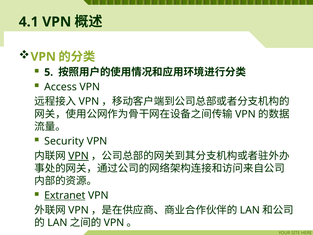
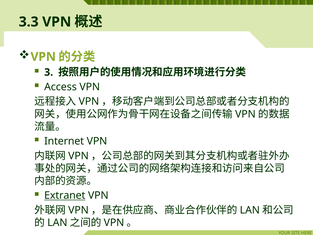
4.1: 4.1 -> 3.3
5: 5 -> 3
Security: Security -> Internet
VPN at (78, 156) underline: present -> none
